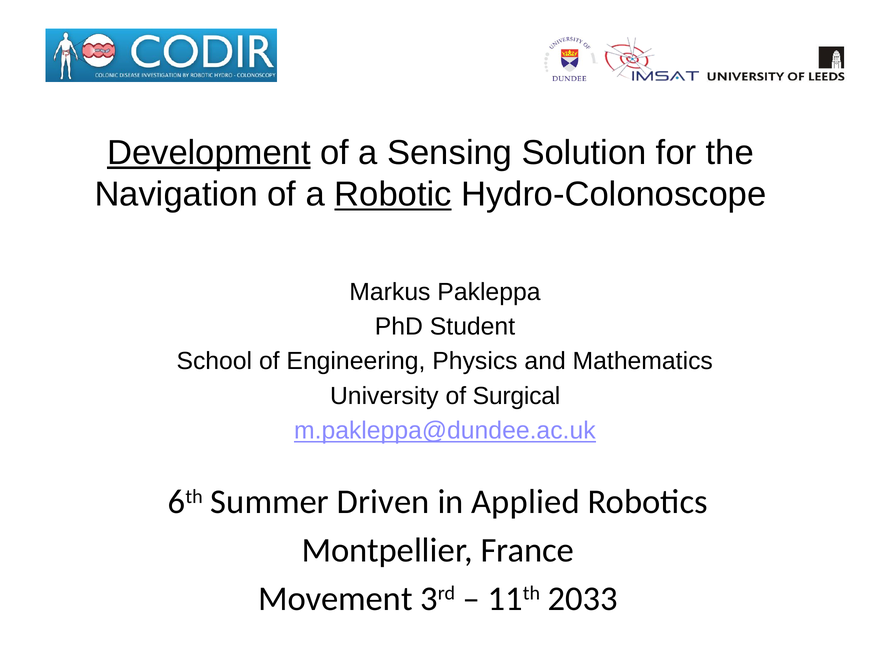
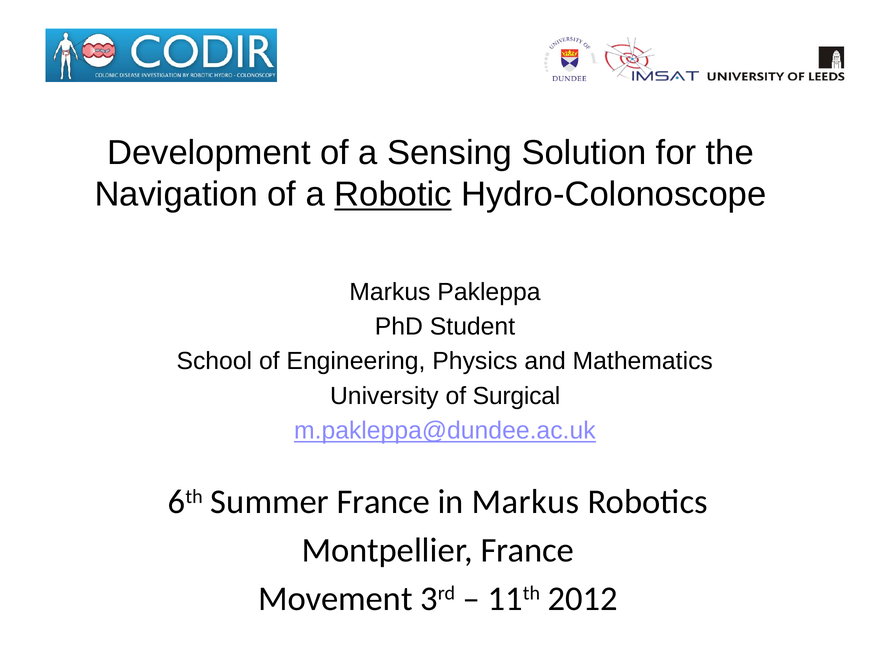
Development underline: present -> none
Summer Driven: Driven -> France
in Applied: Applied -> Markus
2033: 2033 -> 2012
